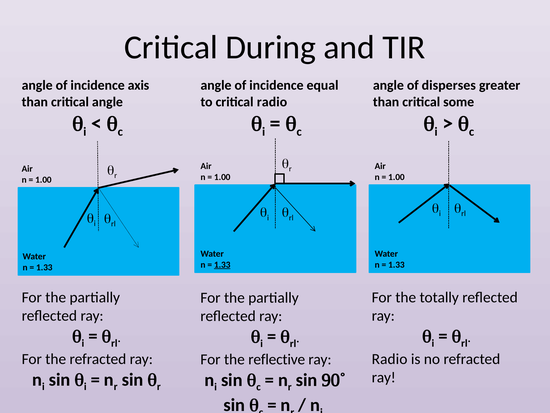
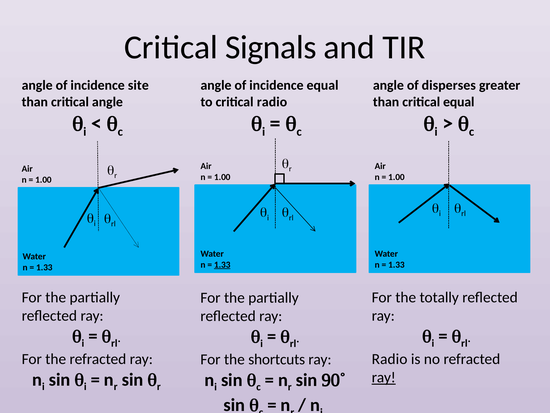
During: During -> Signals
axis: axis -> site
critical some: some -> equal
reflective: reflective -> shortcuts
ray at (384, 377) underline: none -> present
